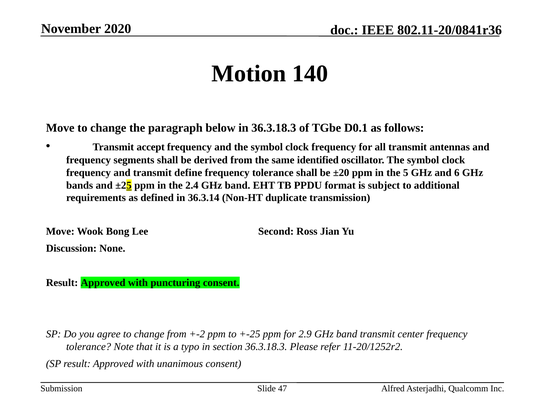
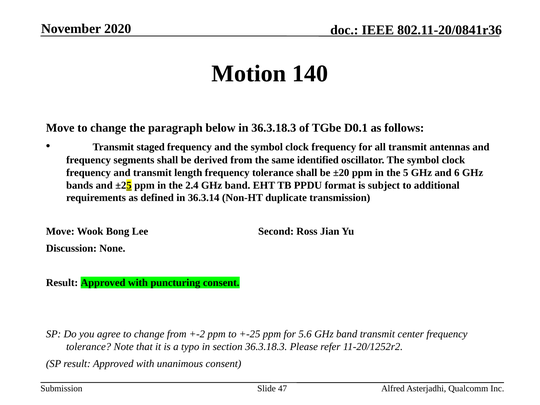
accept: accept -> staged
define: define -> length
2.9: 2.9 -> 5.6
